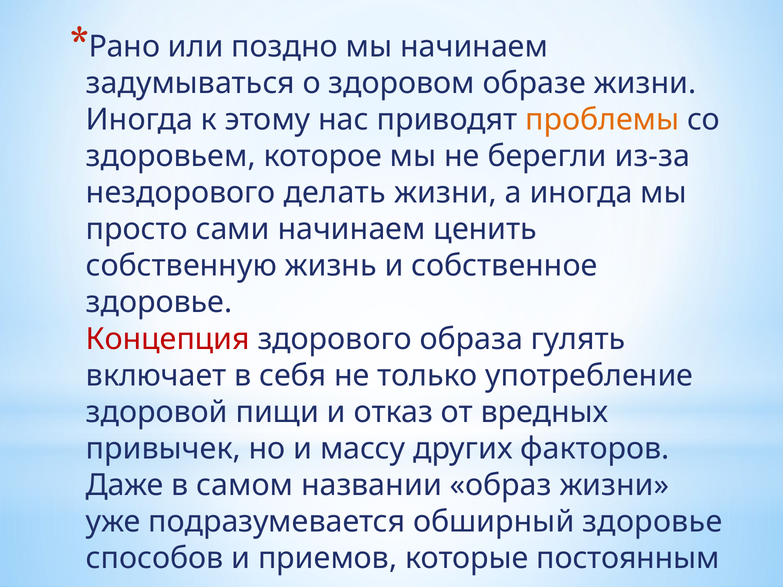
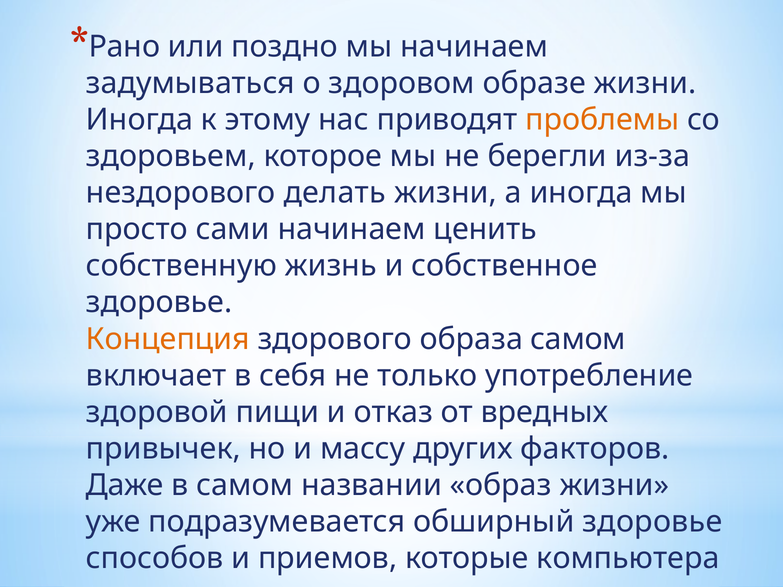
Концепция colour: red -> orange
образа гулять: гулять -> самом
постоянным: постоянным -> компьютера
